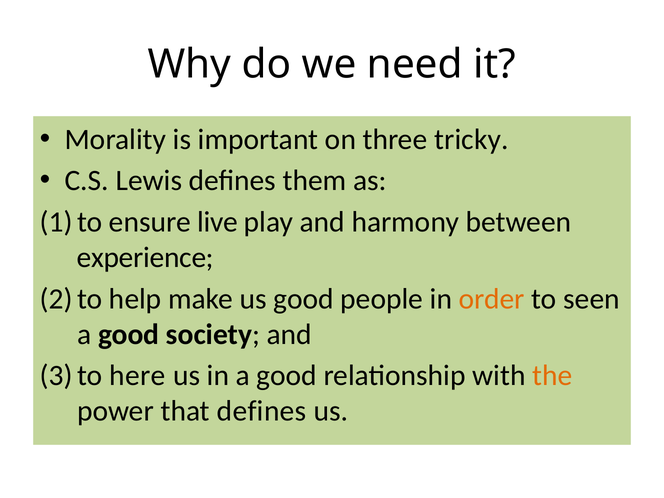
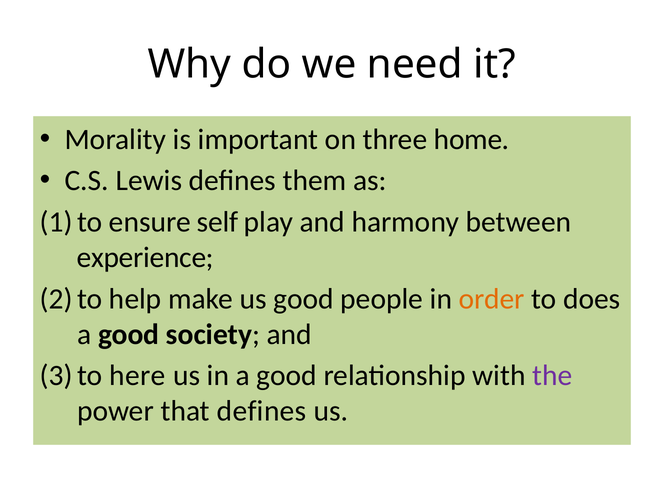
tricky: tricky -> home
live: live -> self
seen: seen -> does
the colour: orange -> purple
